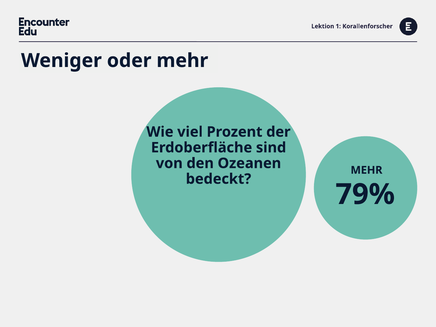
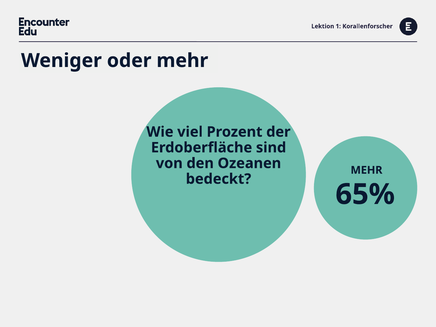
79%: 79% -> 65%
